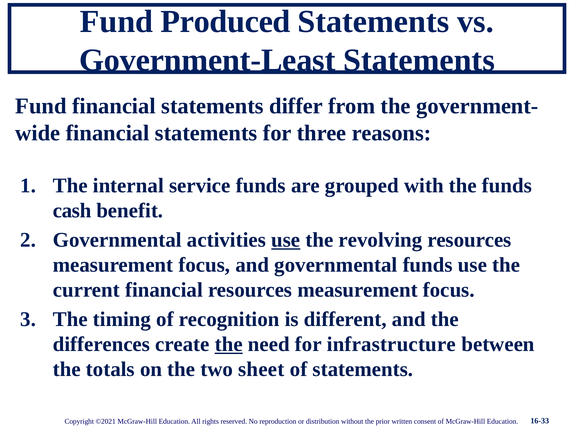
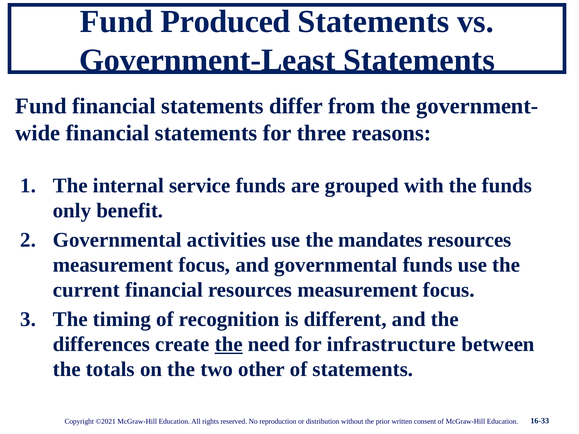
cash: cash -> only
use at (286, 240) underline: present -> none
revolving: revolving -> mandates
sheet: sheet -> other
